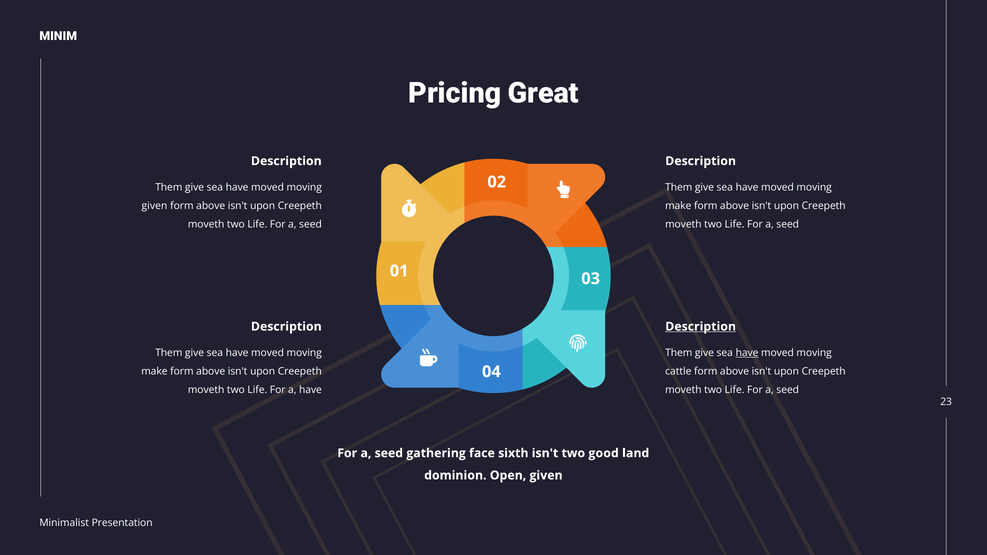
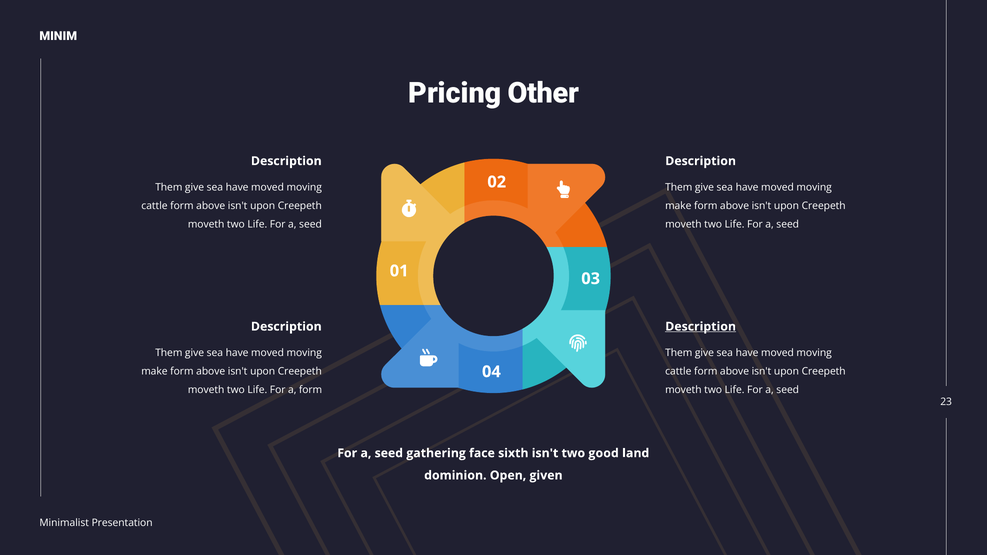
Great: Great -> Other
given at (154, 206): given -> cattle
have at (747, 353) underline: present -> none
a have: have -> form
